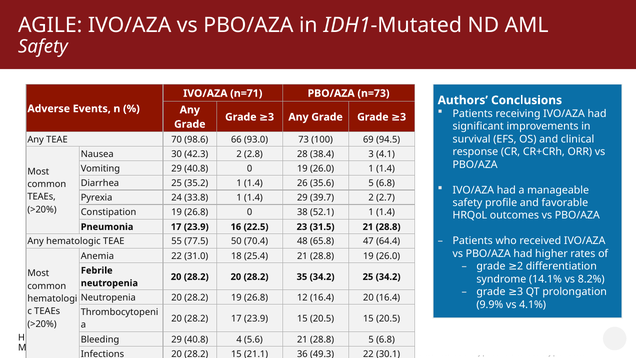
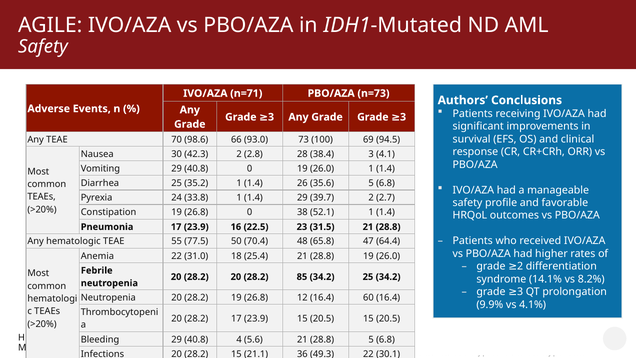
35: 35 -> 85
16.4 20: 20 -> 60
